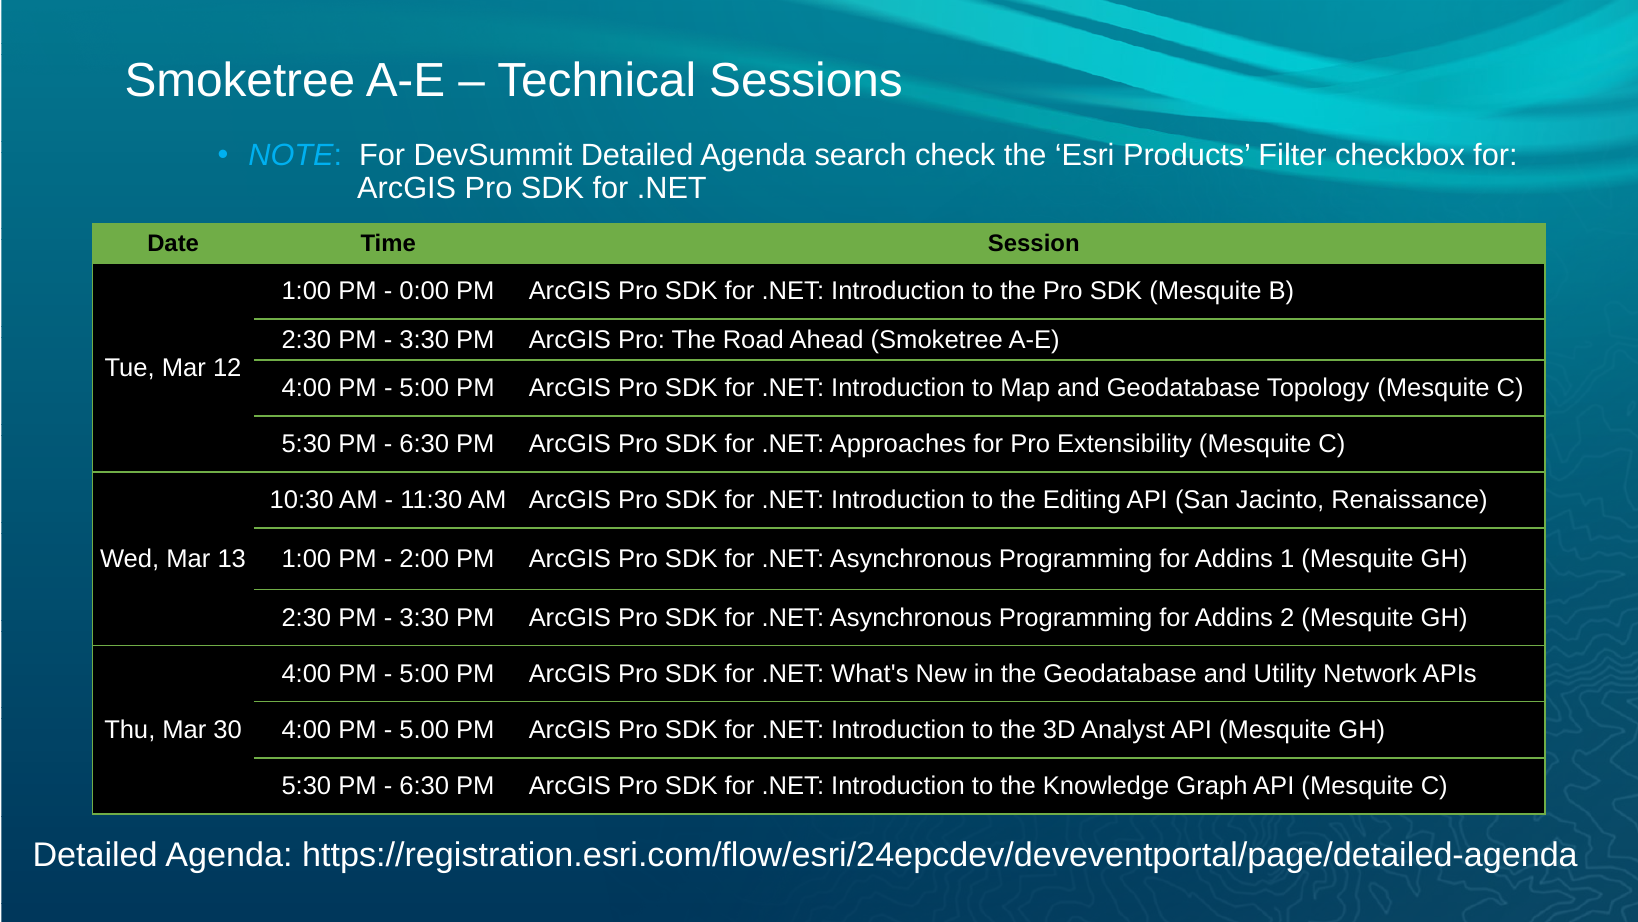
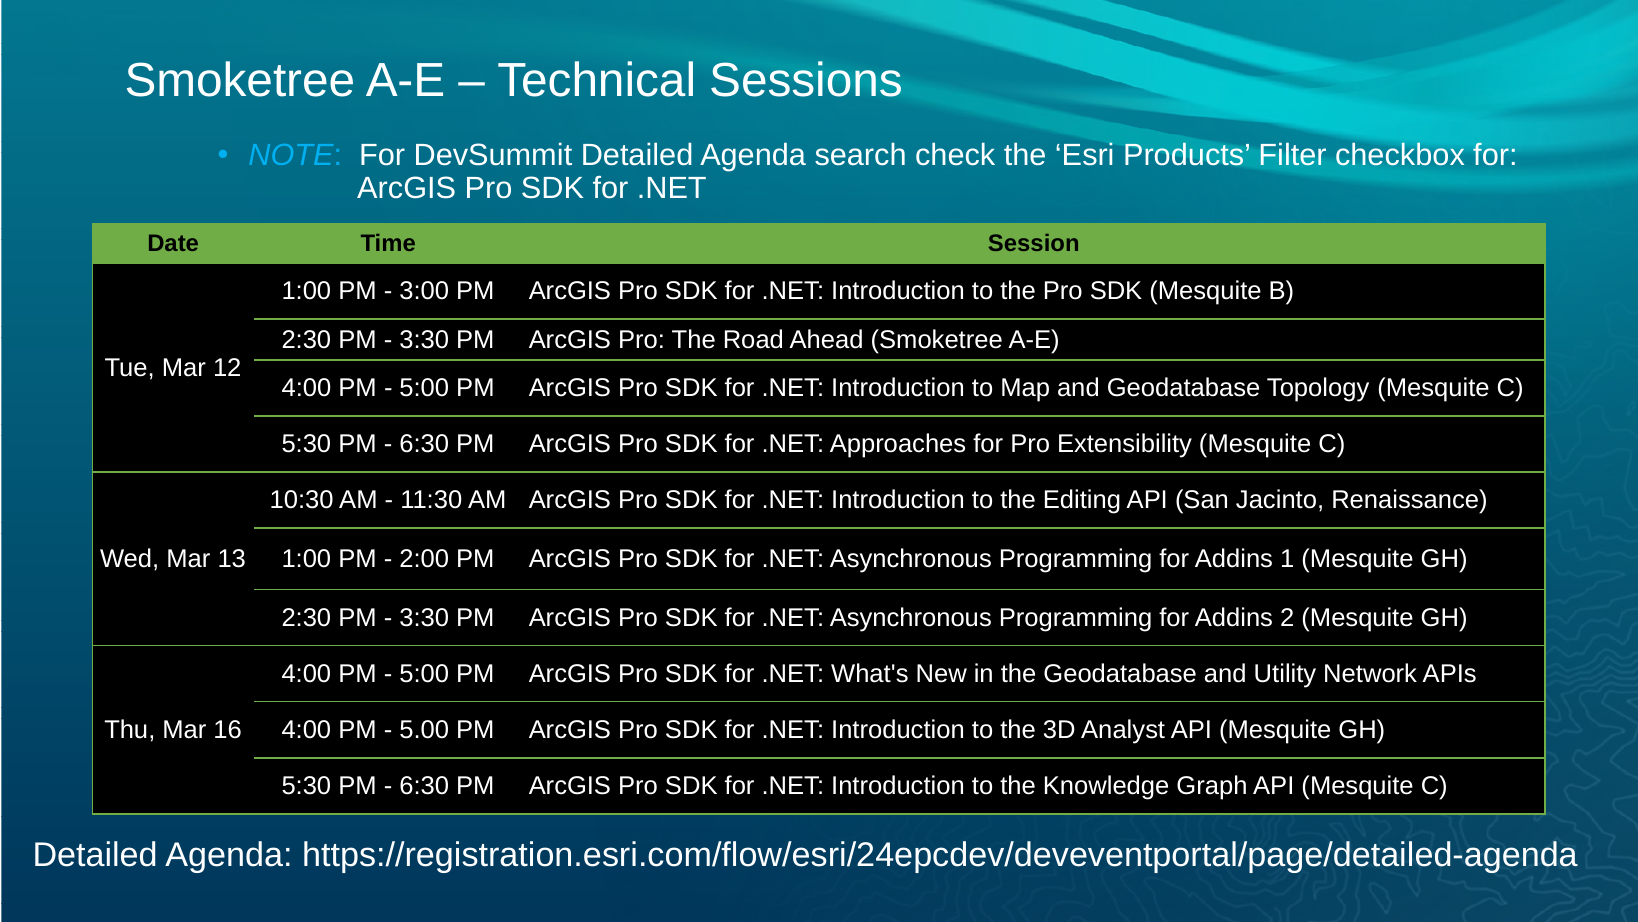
0:00: 0:00 -> 3:00
30: 30 -> 16
